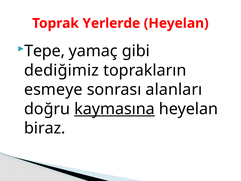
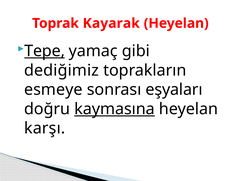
Yerlerde: Yerlerde -> Kayarak
Tepe underline: none -> present
alanları: alanları -> eşyaları
biraz: biraz -> karşı
